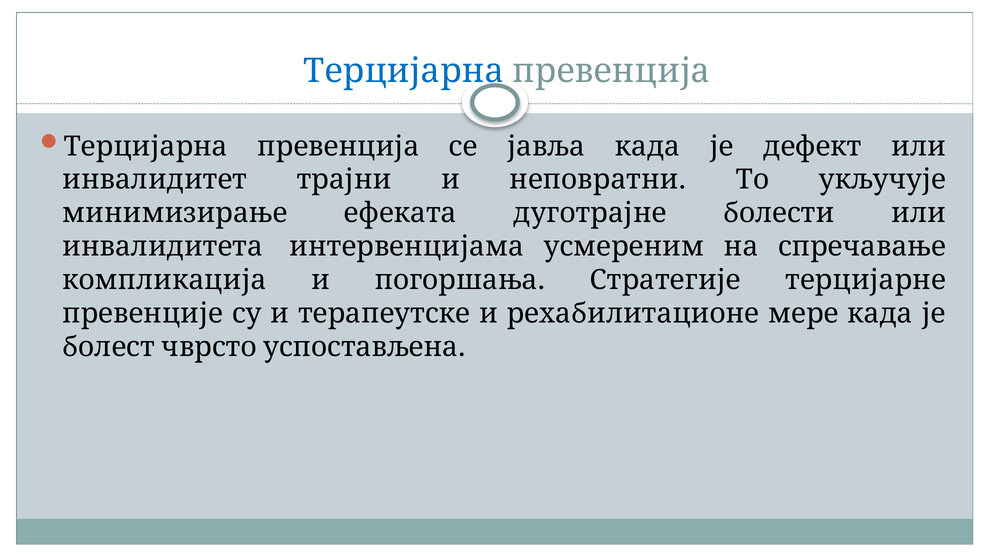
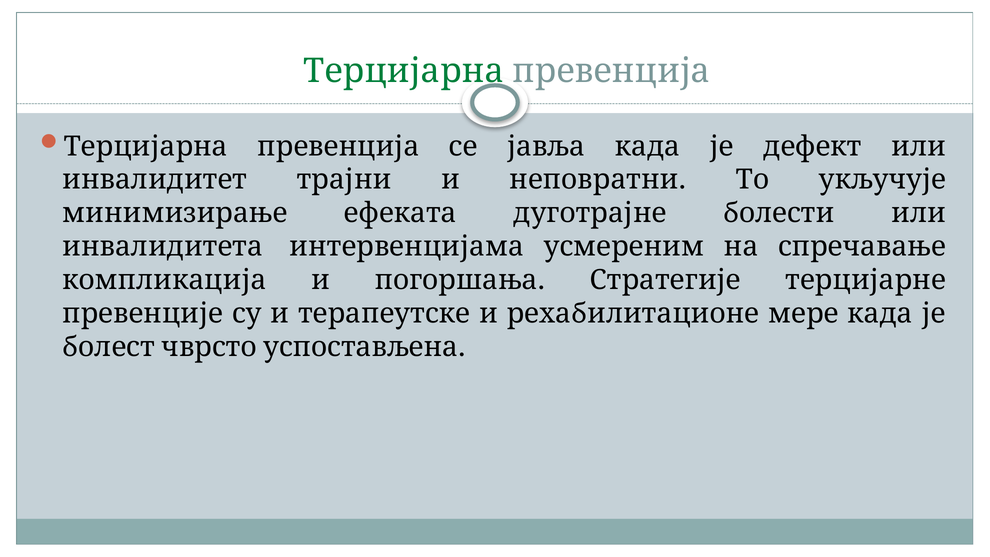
Терцијарна at (404, 71) colour: blue -> green
